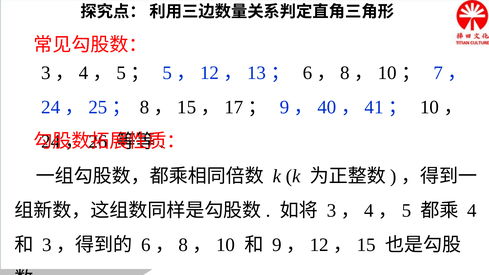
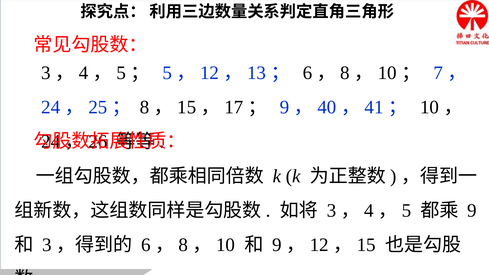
4 at (472, 211): 4 -> 9
